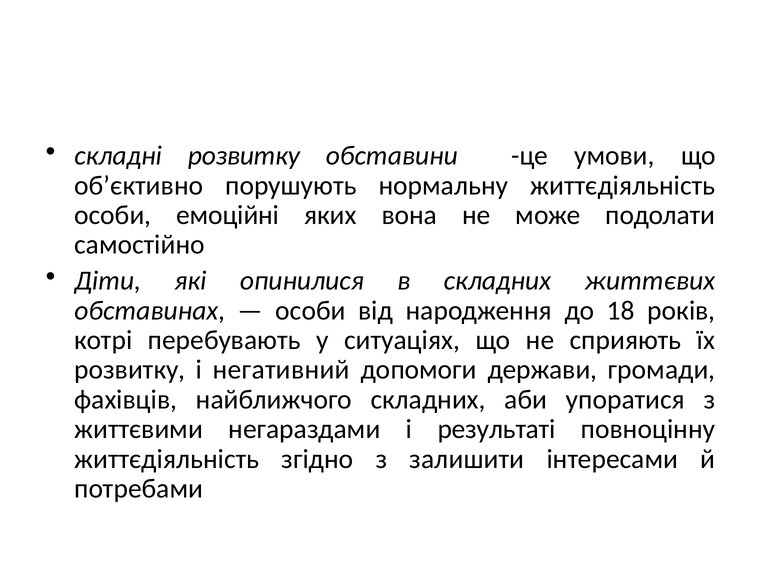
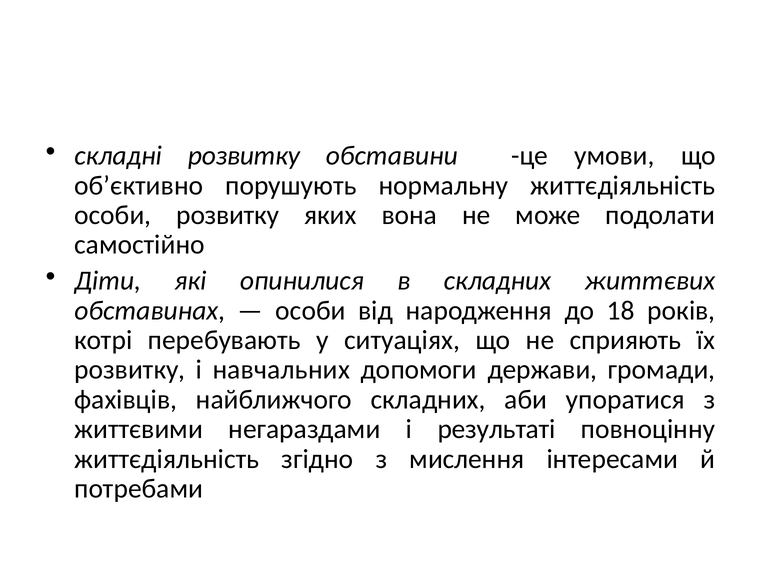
особи емоційні: емоційні -> розвитку
негативний: негативний -> навчальних
залишити: залишити -> мислення
